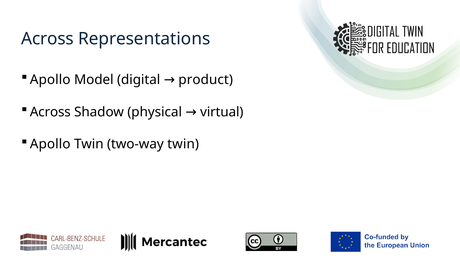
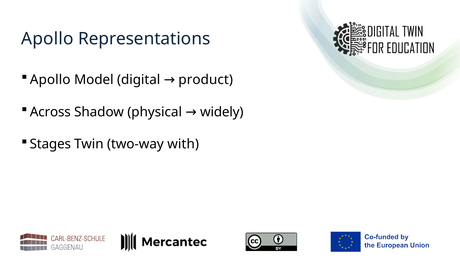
Across at (48, 39): Across -> Apollo
virtual: virtual -> widely
Apollo at (50, 144): Apollo -> Stages
two-way twin: twin -> with
